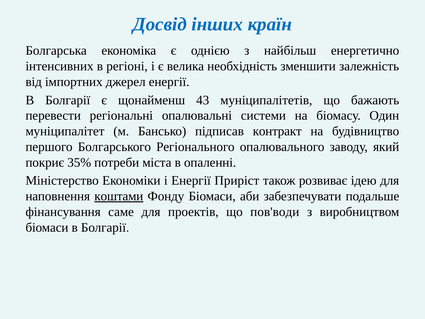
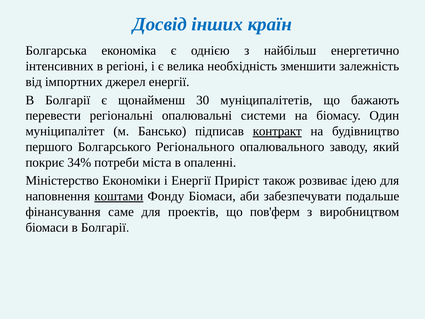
43: 43 -> 30
контракт underline: none -> present
35%: 35% -> 34%
пов'води: пов'води -> пов'ферм
